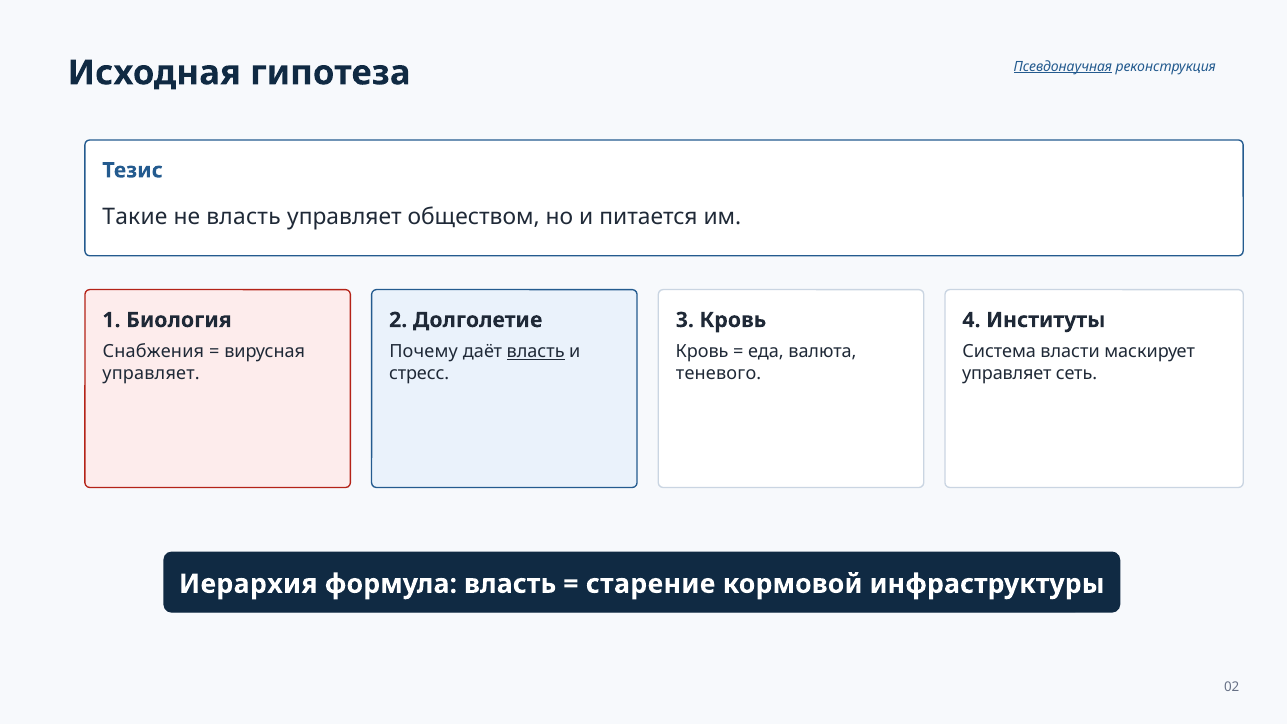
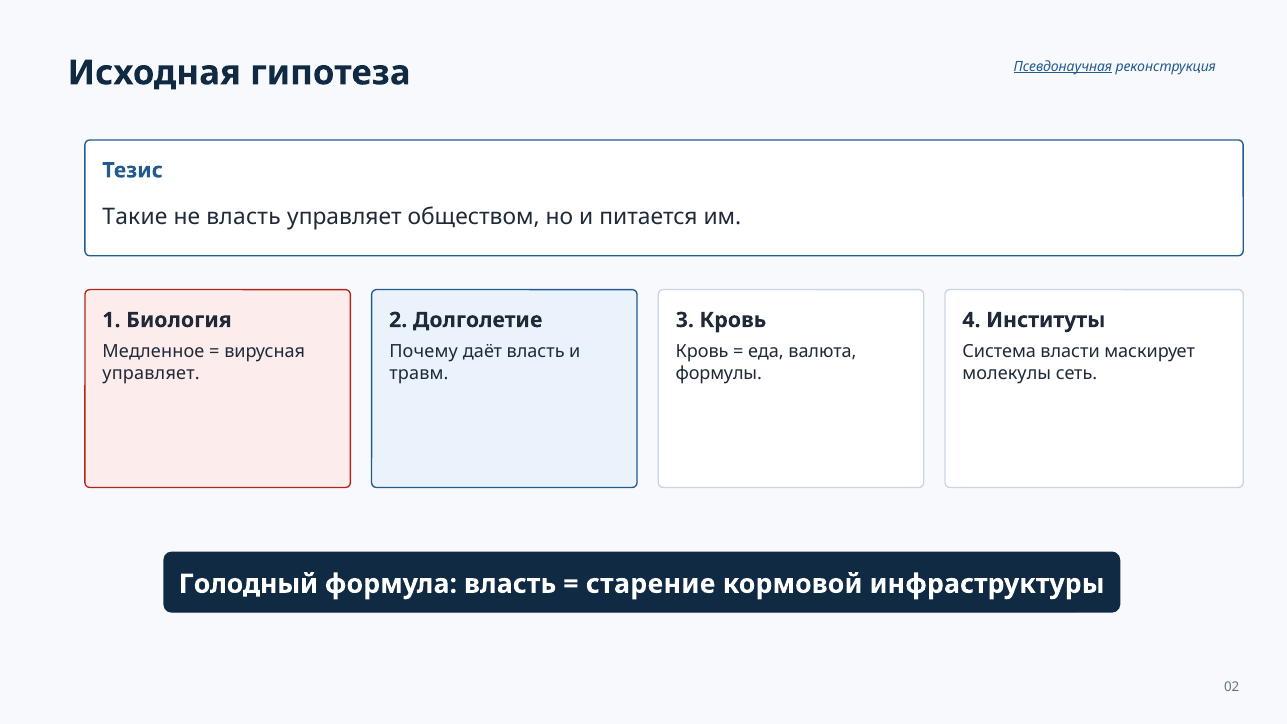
Снабжения: Снабжения -> Медленное
власть at (536, 352) underline: present -> none
стресс: стресс -> травм
теневого: теневого -> формулы
управляет at (1007, 374): управляет -> молекулы
Иерархия: Иерархия -> Голодный
